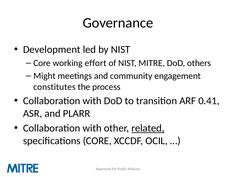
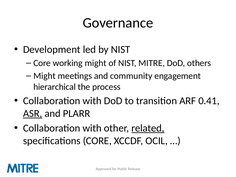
working effort: effort -> might
constitutes: constitutes -> hierarchical
ASR underline: none -> present
